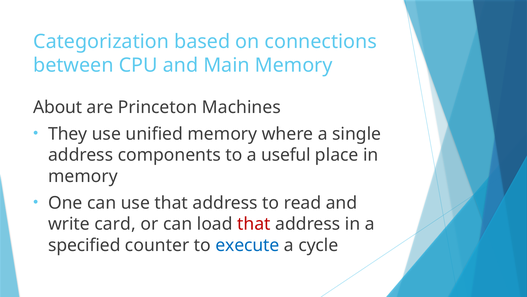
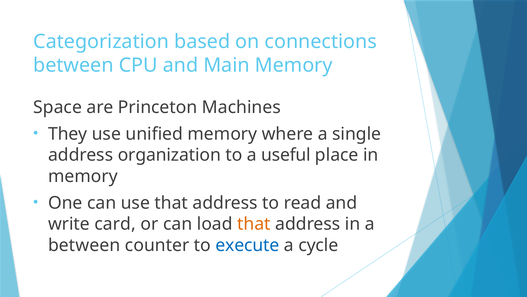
About: About -> Space
components: components -> organization
that at (254, 224) colour: red -> orange
specified at (84, 245): specified -> between
